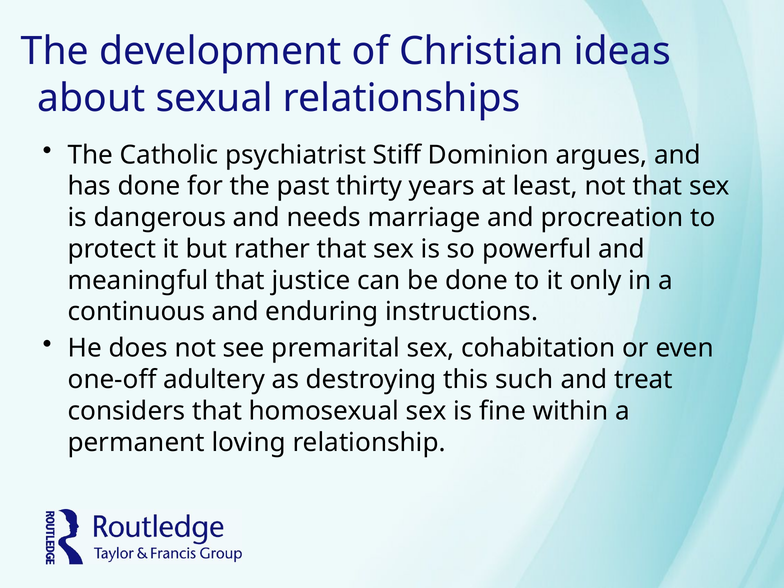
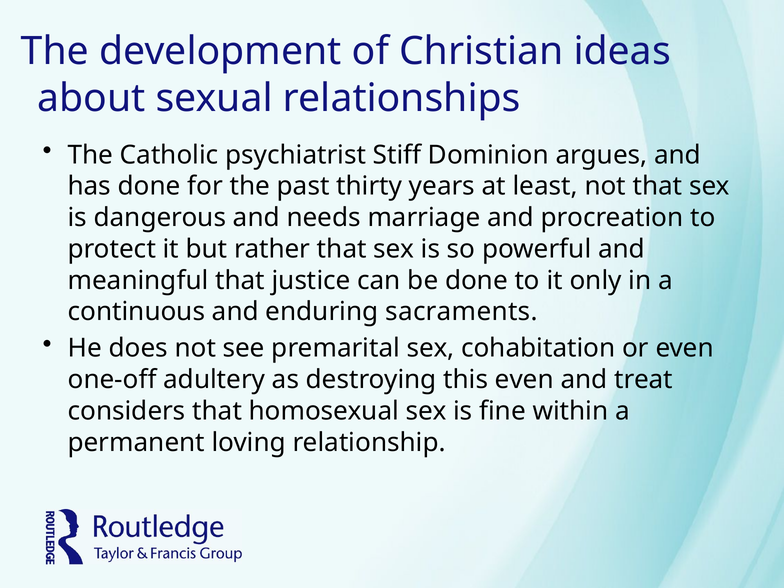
instructions: instructions -> sacraments
this such: such -> even
